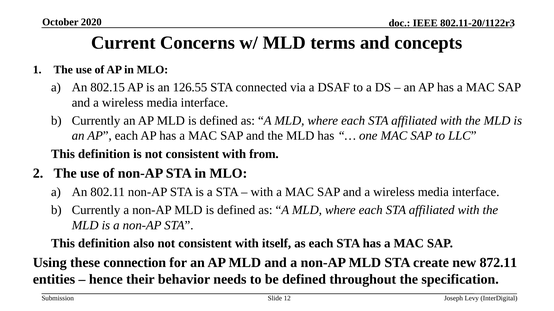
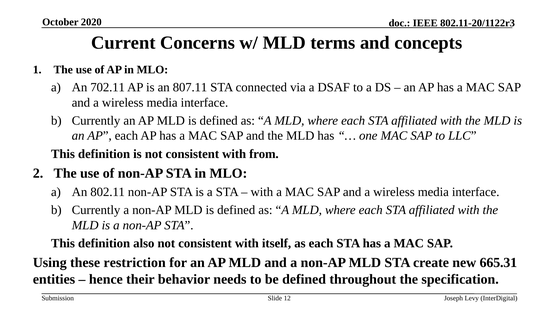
802.15: 802.15 -> 702.11
126.55: 126.55 -> 807.11
connection: connection -> restriction
872.11: 872.11 -> 665.31
